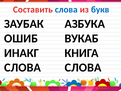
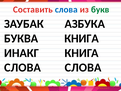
букв colour: blue -> green
ОШИБ: ОШИБ -> БУКВА
ВУКАБ at (82, 38): ВУКАБ -> КНИГА
